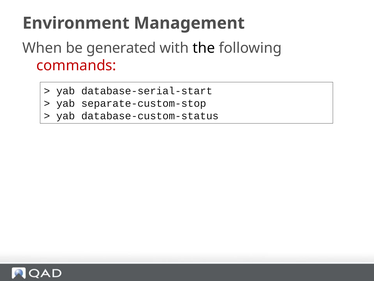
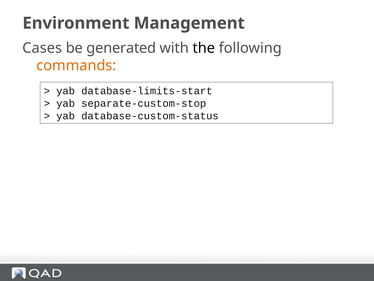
When: When -> Cases
commands colour: red -> orange
database-serial-start: database-serial-start -> database-limits-start
